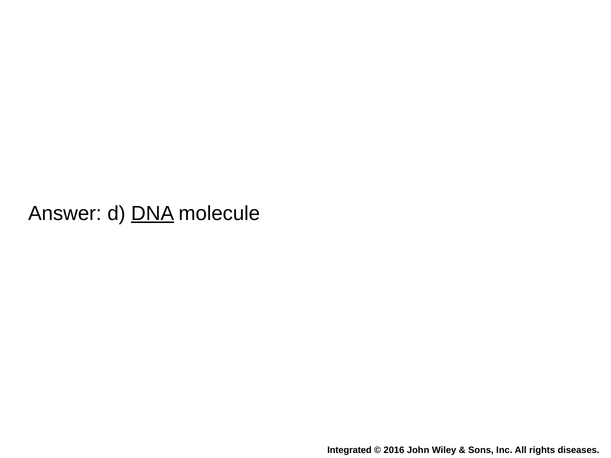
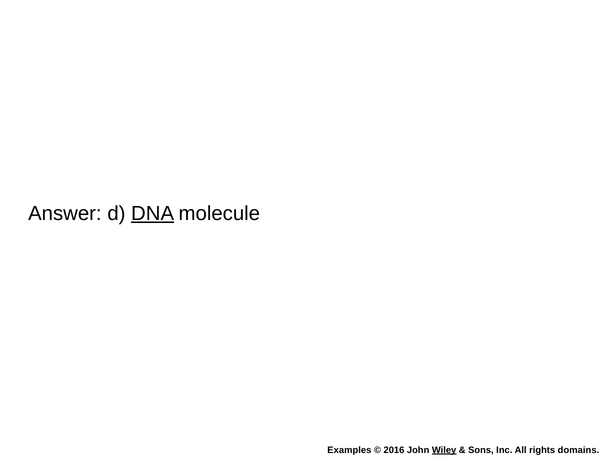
Integrated: Integrated -> Examples
Wiley underline: none -> present
diseases: diseases -> domains
